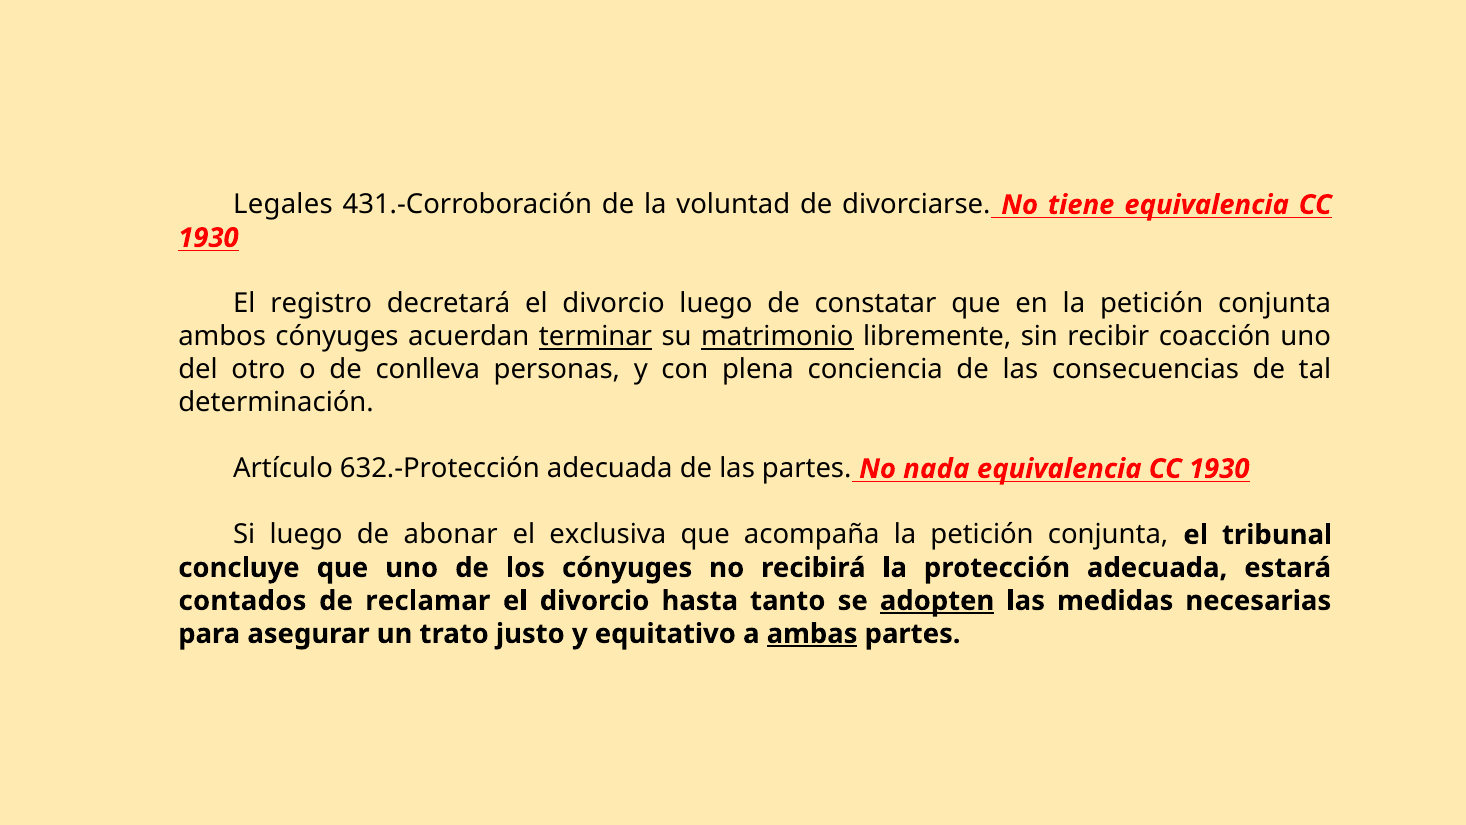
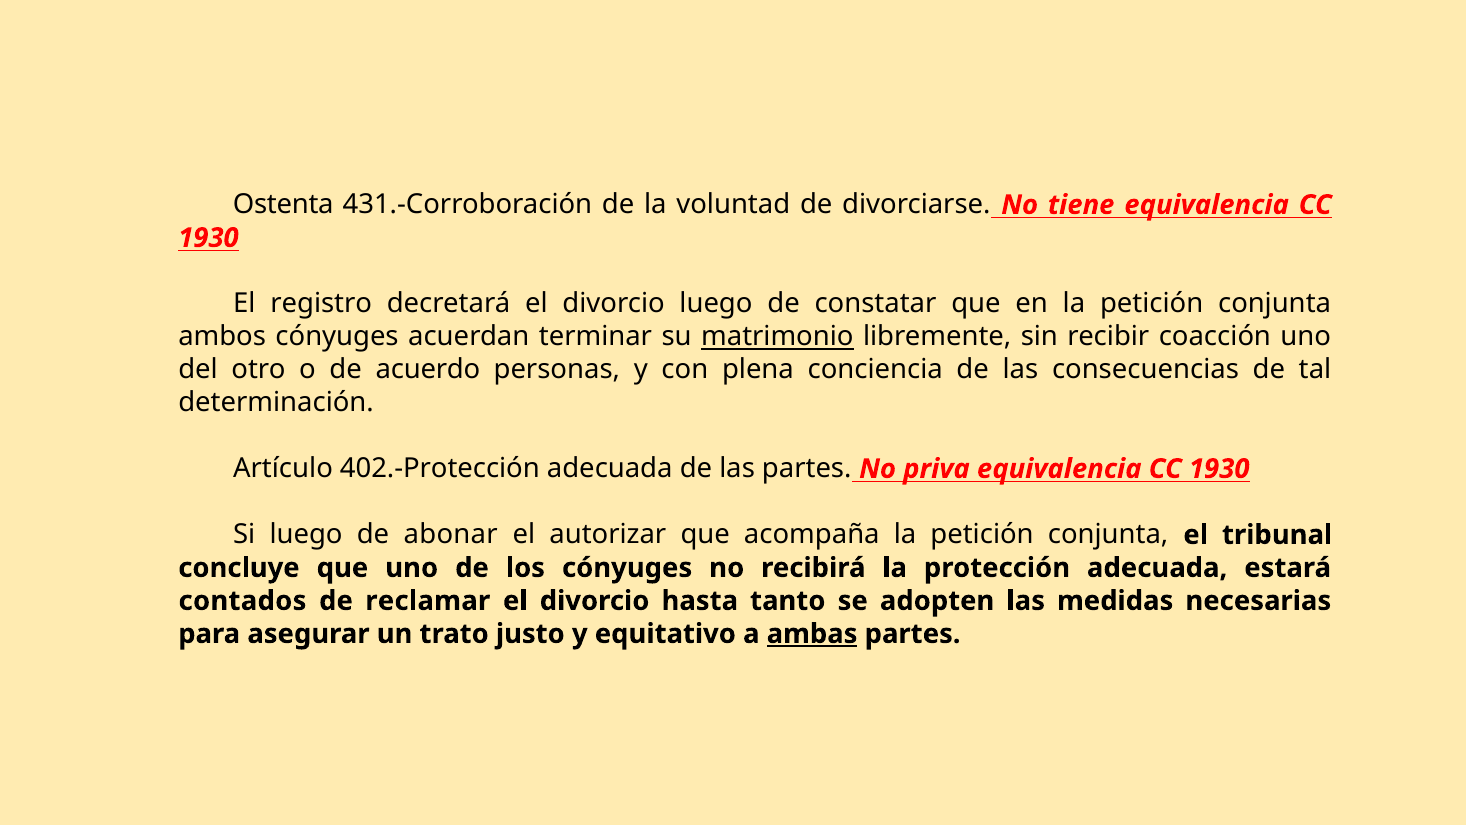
Legales: Legales -> Ostenta
terminar underline: present -> none
conlleva: conlleva -> acuerdo
632.-Protección: 632.-Protección -> 402.-Protección
nada: nada -> priva
exclusiva: exclusiva -> autorizar
adopten underline: present -> none
